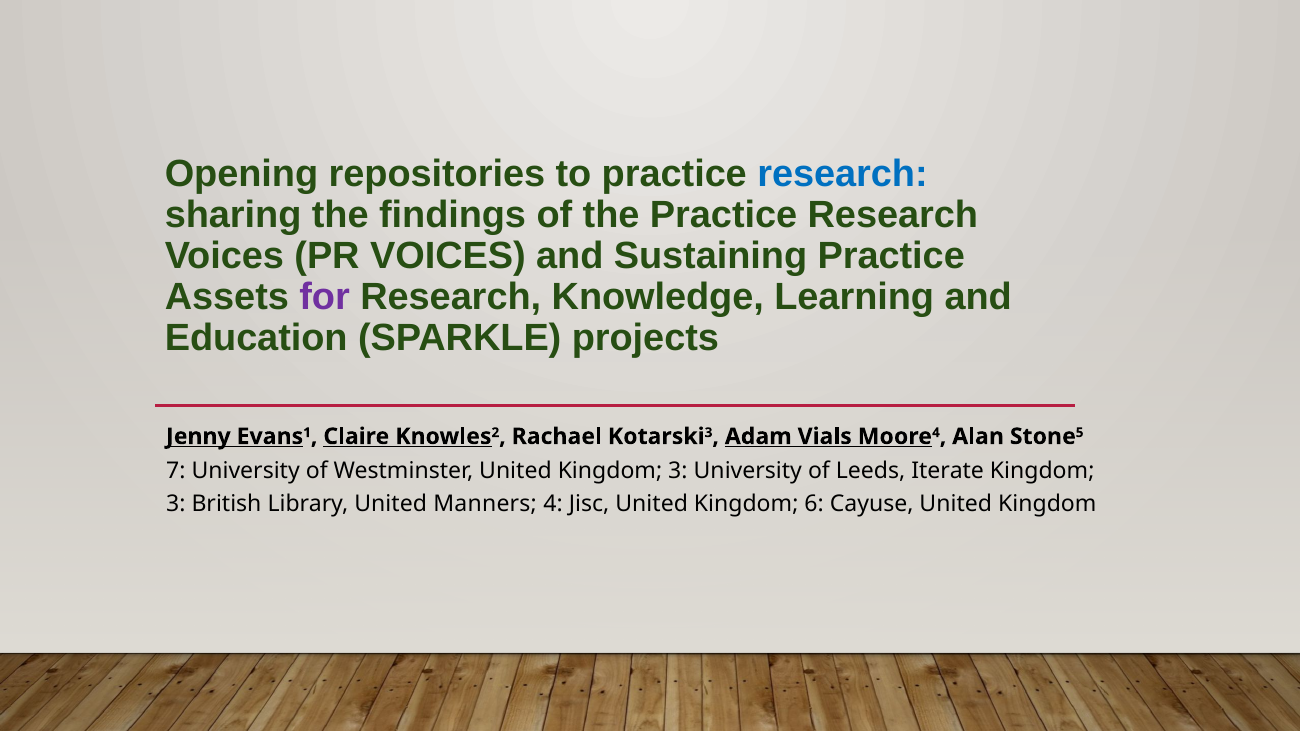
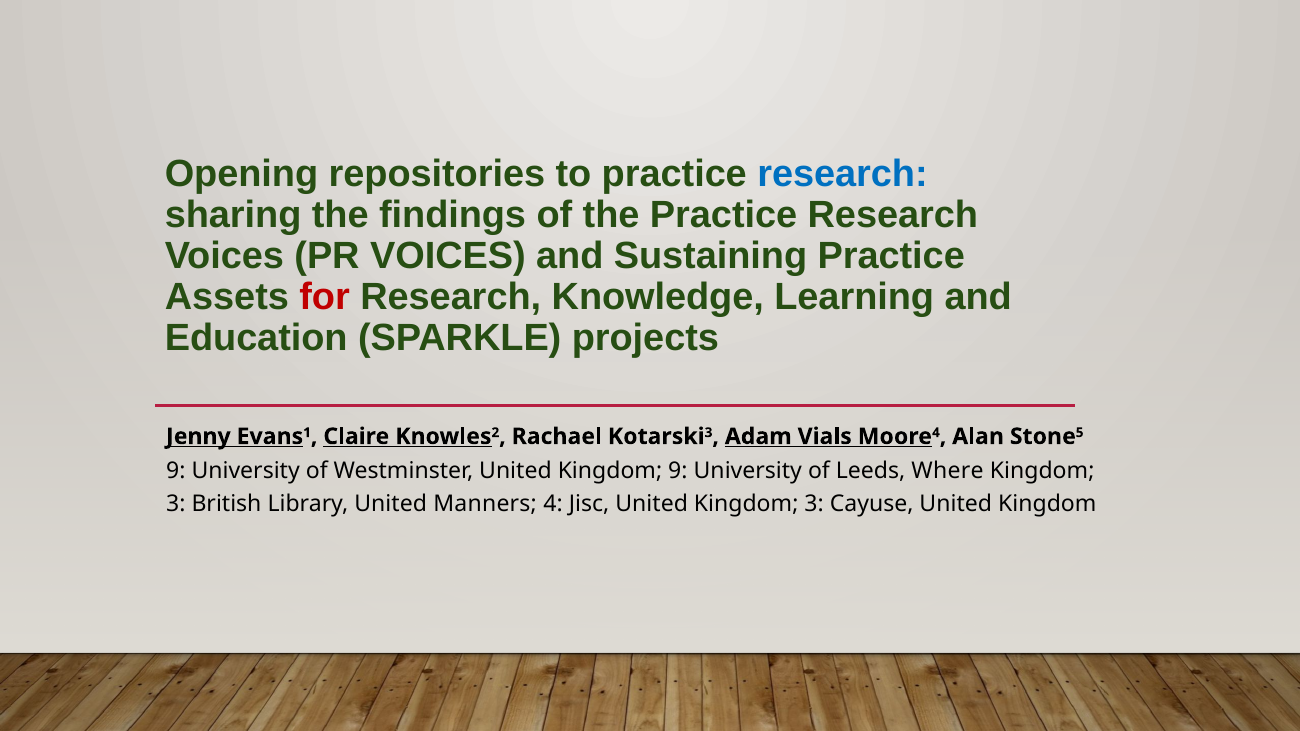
for colour: purple -> red
7 at (176, 471): 7 -> 9
United Kingdom 3: 3 -> 9
Iterate: Iterate -> Where
United Kingdom 6: 6 -> 3
